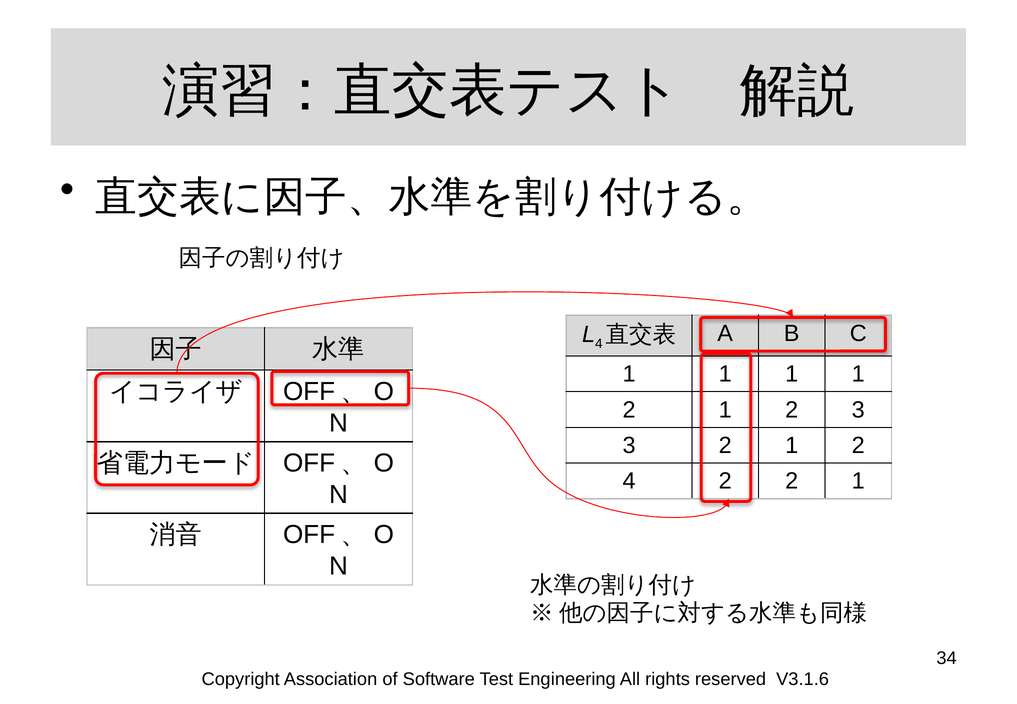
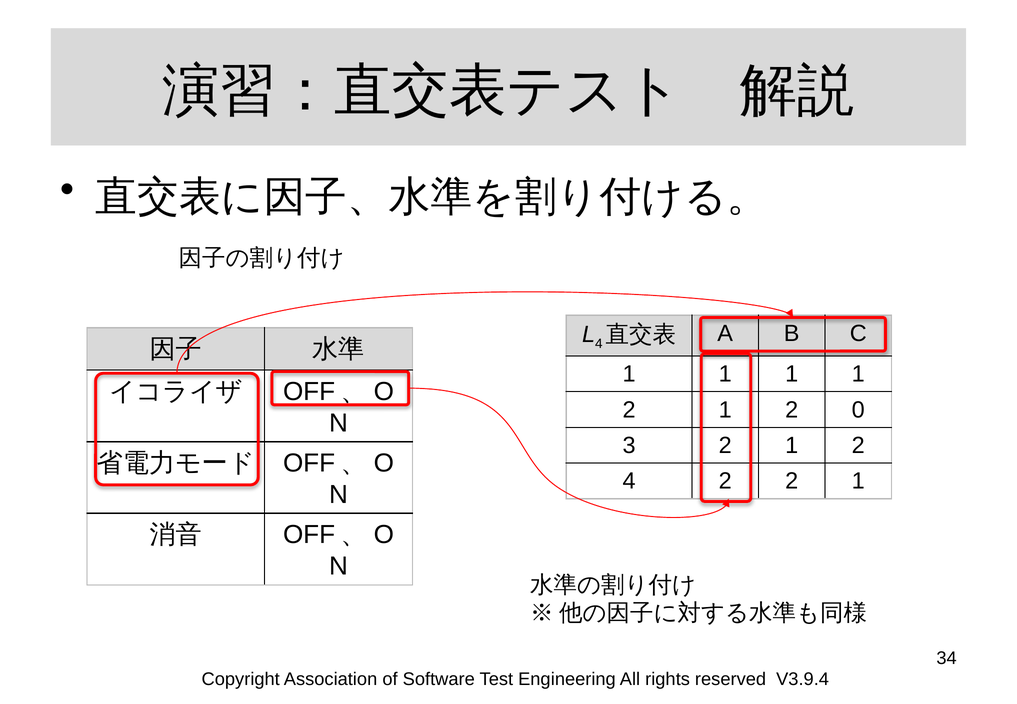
2 3: 3 -> 0
V3.1.6: V3.1.6 -> V3.9.4
